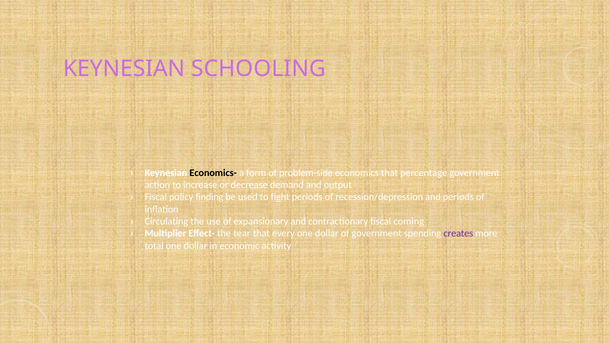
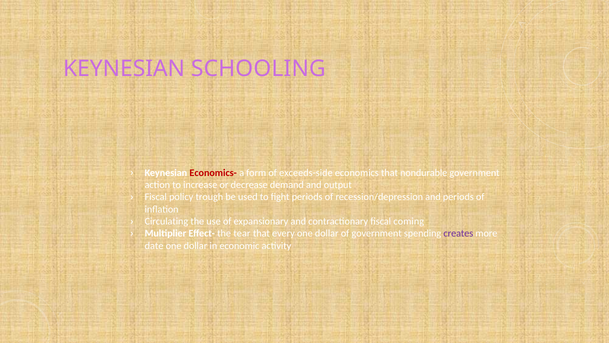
Economics- colour: black -> red
problem-side: problem-side -> exceeds-side
percentage: percentage -> nondurable
finding: finding -> trough
total: total -> date
